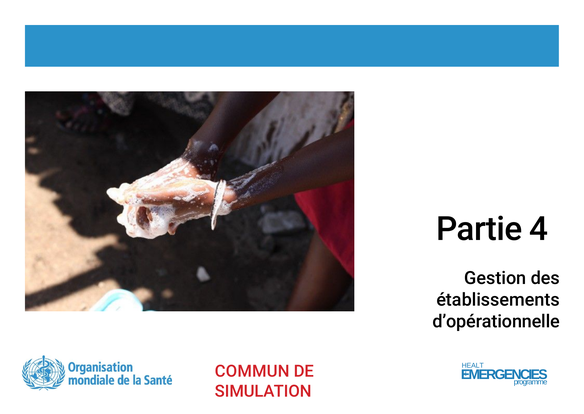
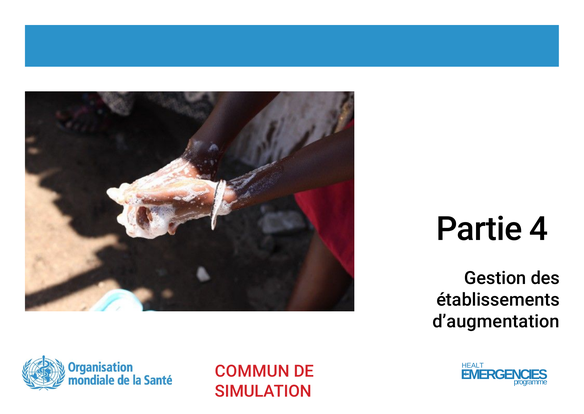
d’opérationnelle: d’opérationnelle -> d’augmentation
